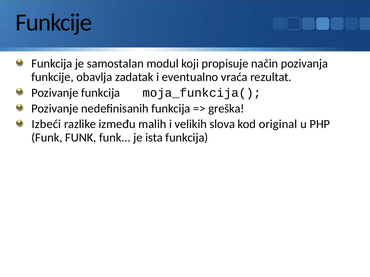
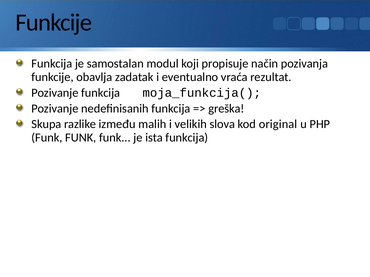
Izbeći: Izbeći -> Skupa
